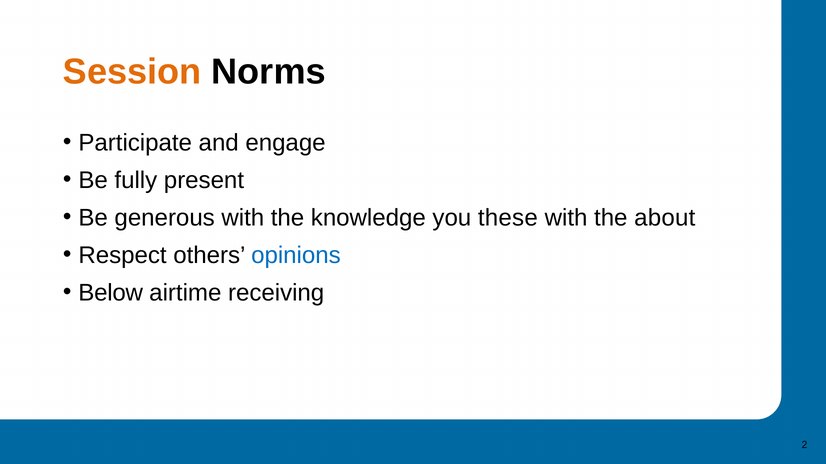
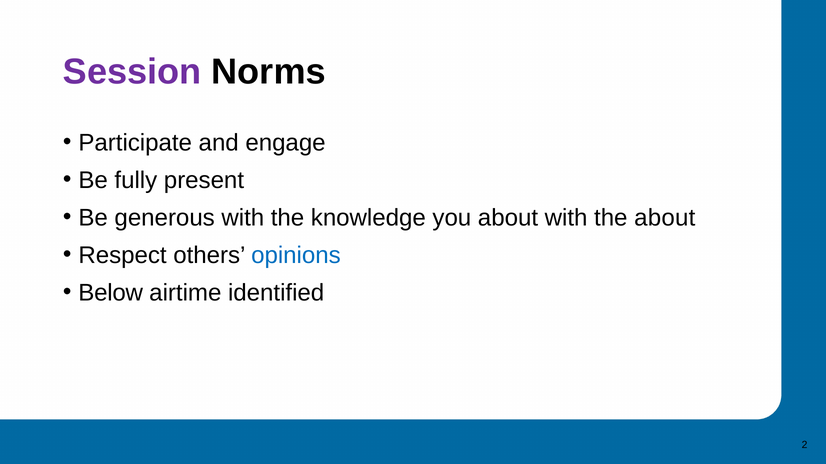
Session colour: orange -> purple
you these: these -> about
receiving: receiving -> identified
